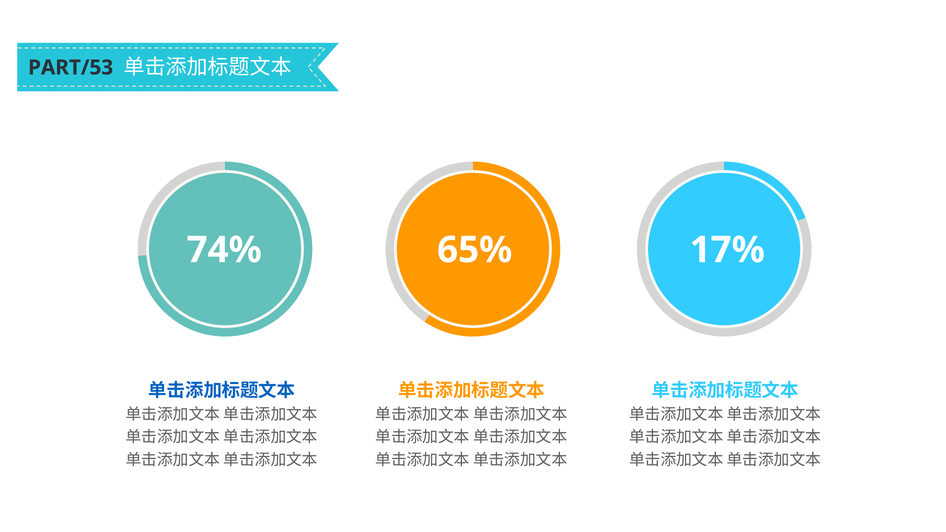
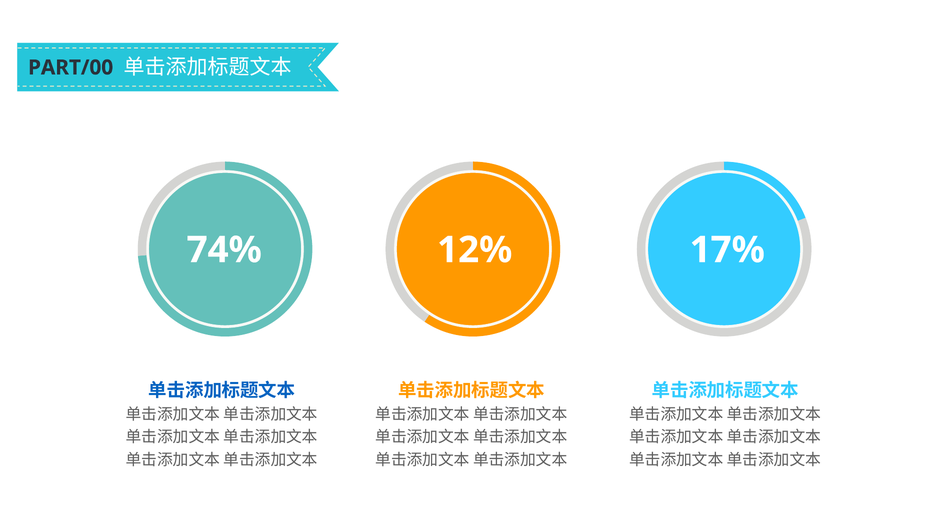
PART/53: PART/53 -> PART/00
65%: 65% -> 12%
